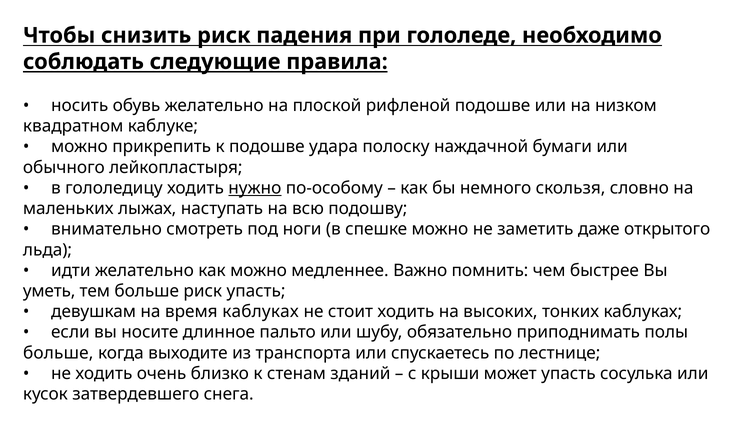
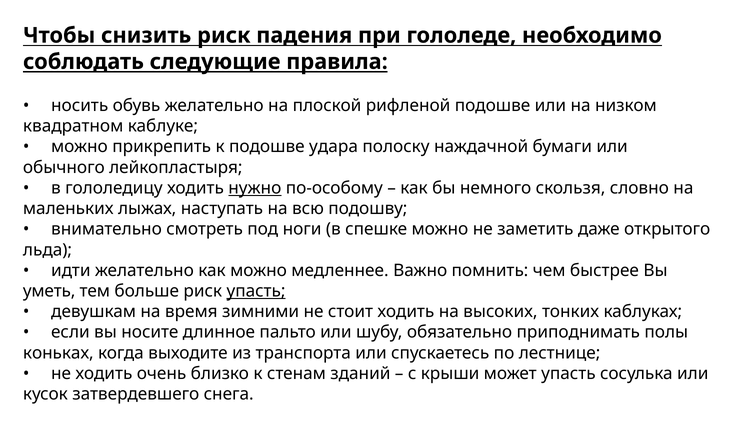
упасть at (256, 291) underline: none -> present
время каблуках: каблуках -> зимними
больше at (58, 353): больше -> коньках
